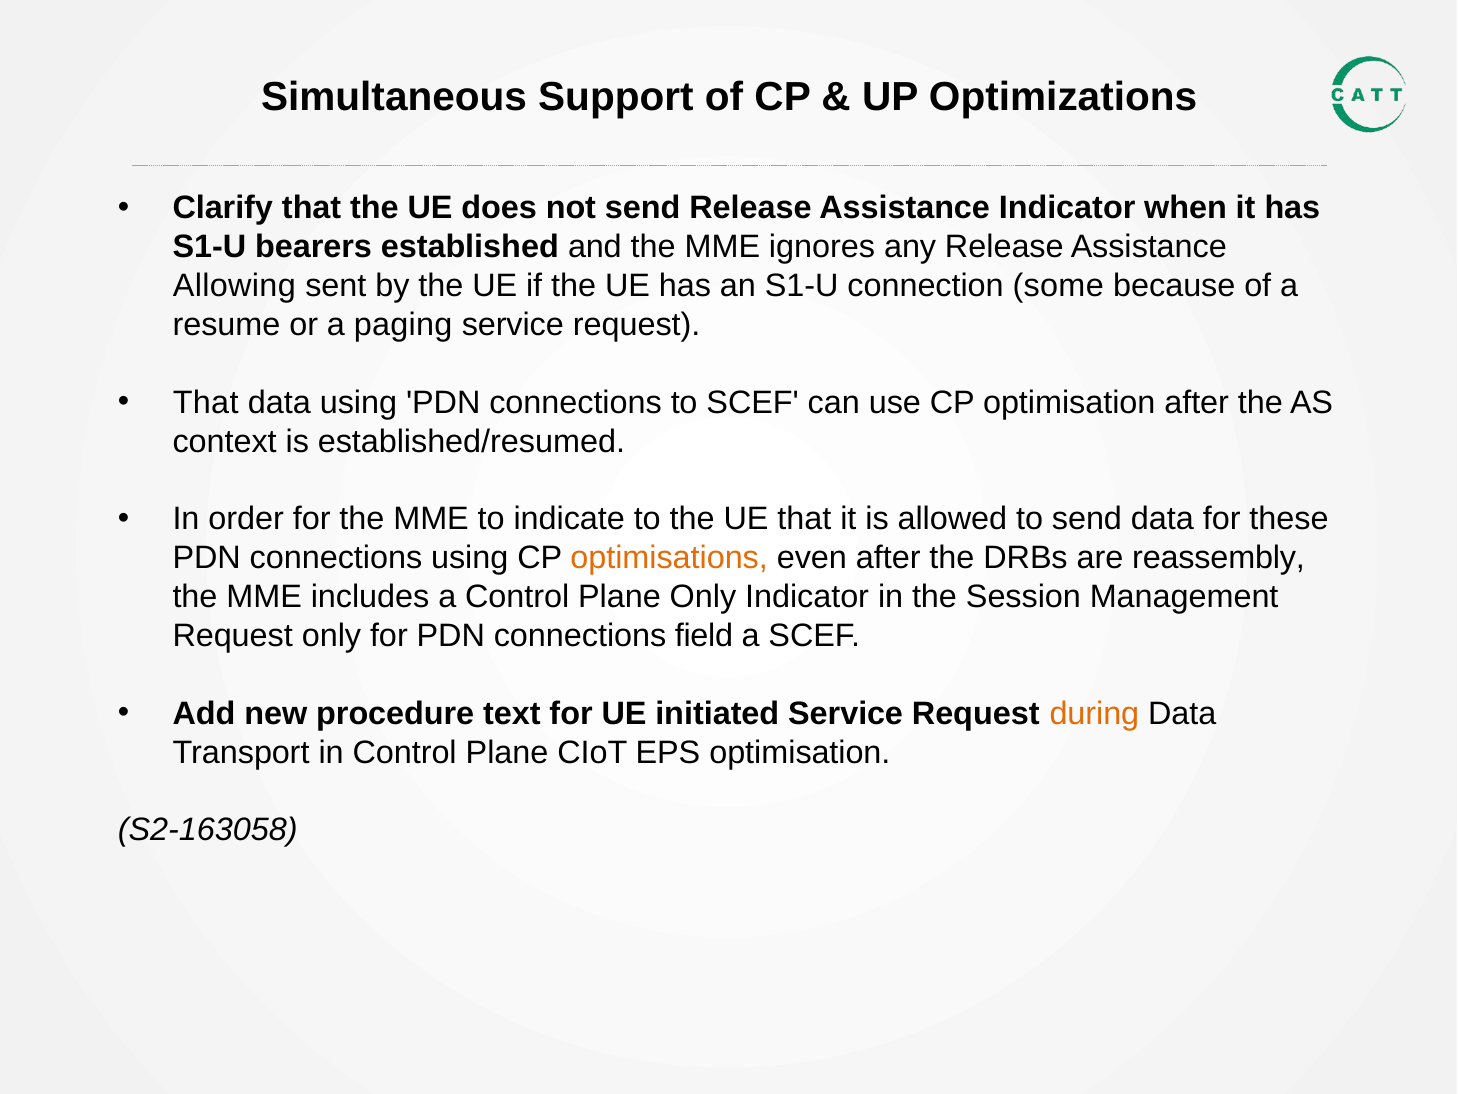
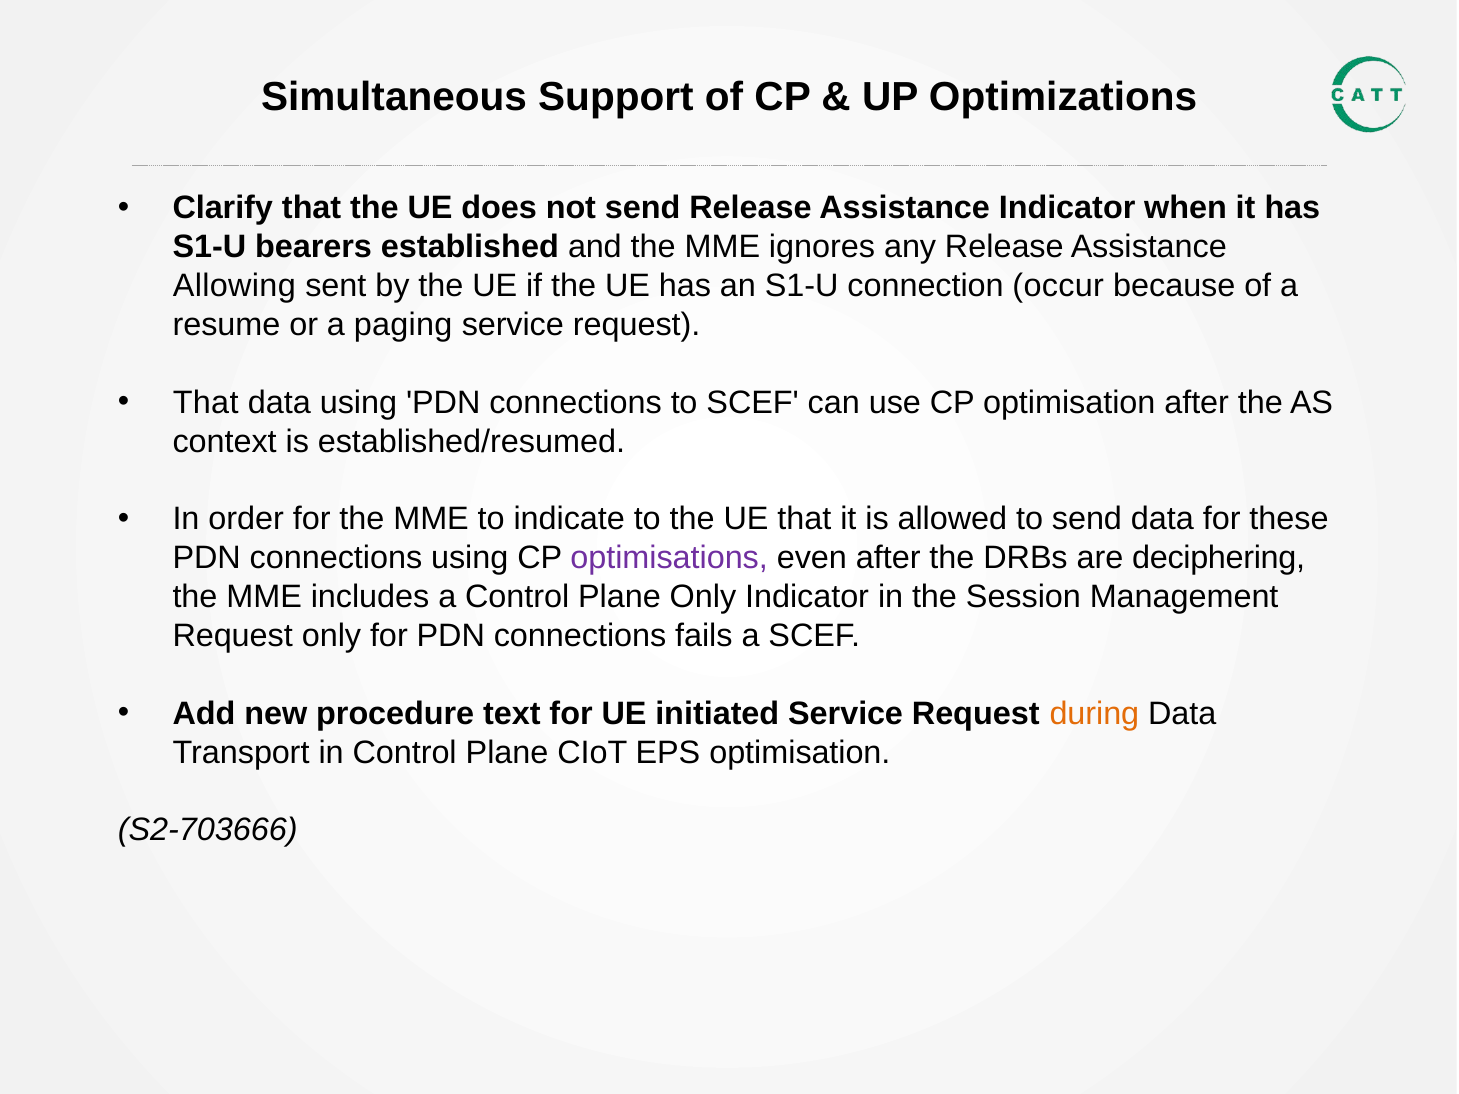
some: some -> occur
optimisations colour: orange -> purple
reassembly: reassembly -> deciphering
field: field -> fails
S2-163058: S2-163058 -> S2-703666
